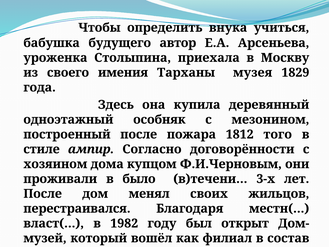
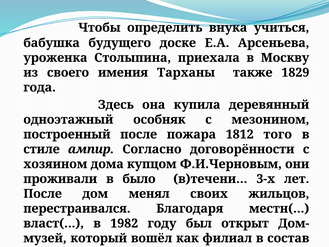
автор: автор -> доске
Тарханы музея: музея -> также
